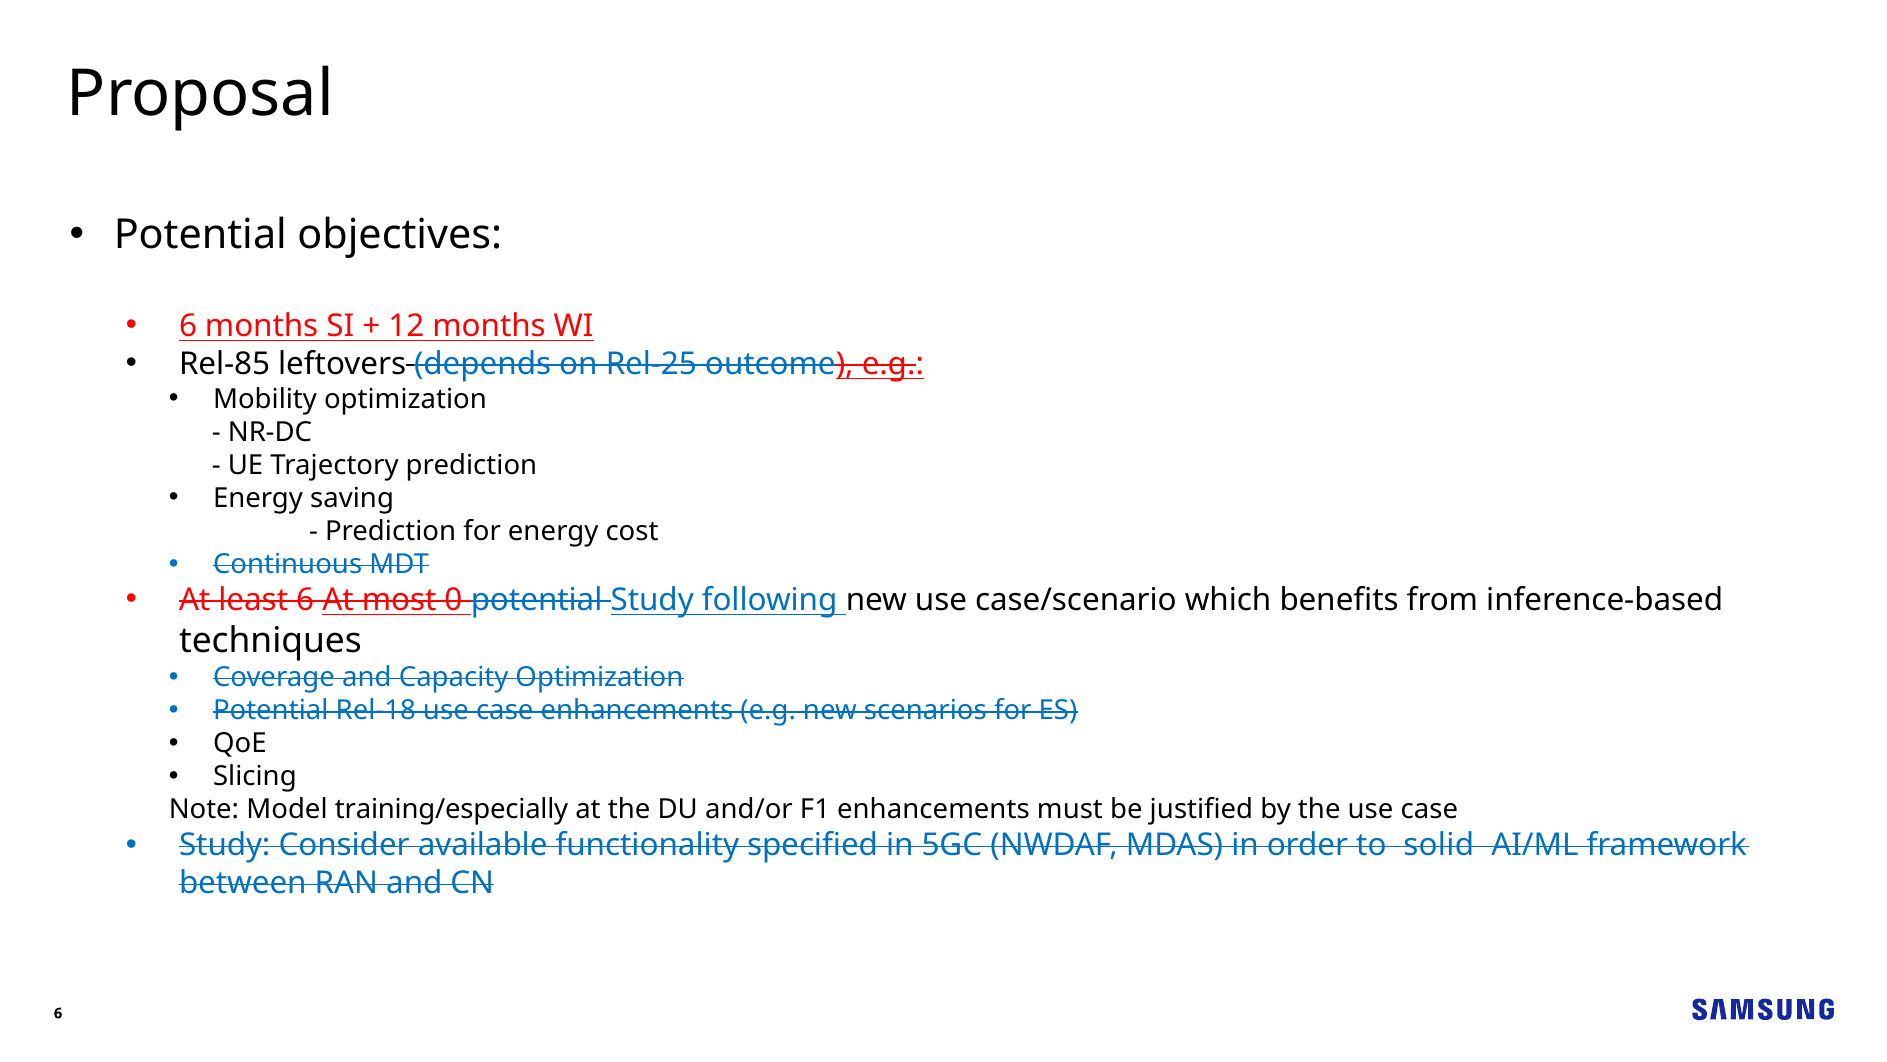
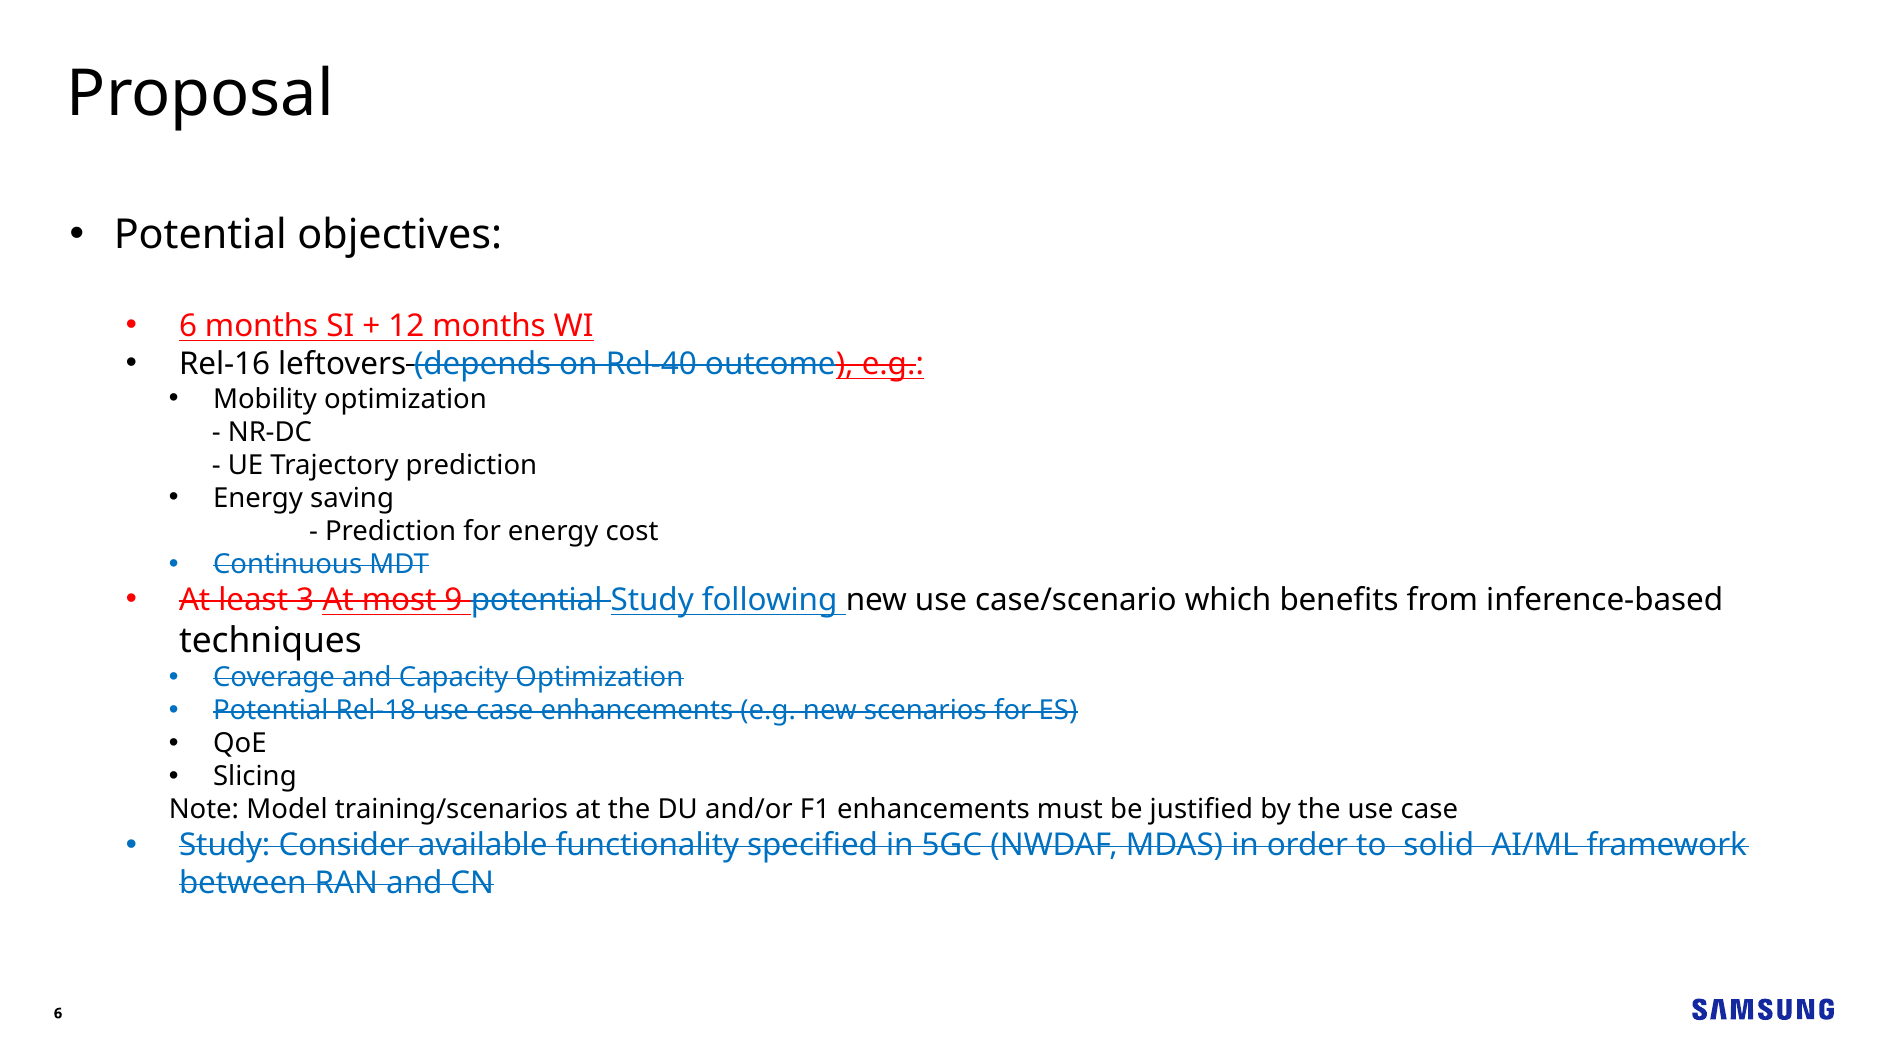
Rel-85: Rel-85 -> Rel-16
Rel-25: Rel-25 -> Rel-40
least 6: 6 -> 3
0: 0 -> 9
training/especially: training/especially -> training/scenarios
